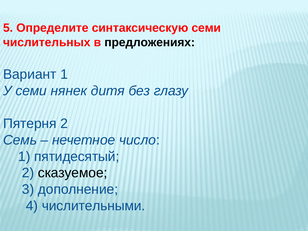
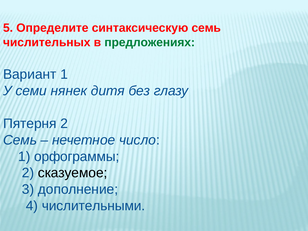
синтаксическую семи: семи -> семь
предложениях colour: black -> green
пятидесятый: пятидесятый -> орфограммы
